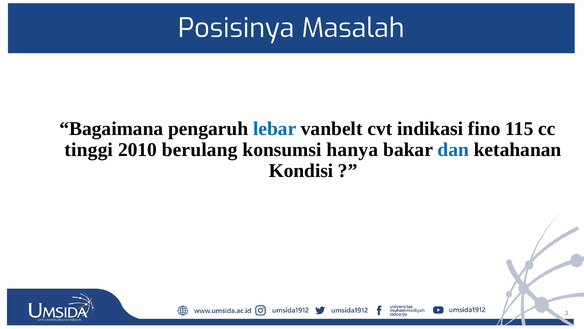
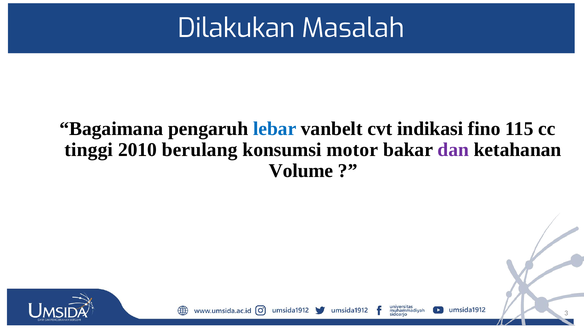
Posisinya: Posisinya -> Dilakukan
hanya: hanya -> motor
dan colour: blue -> purple
Kondisi: Kondisi -> Volume
